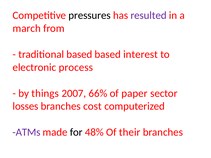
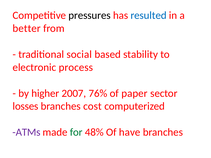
resulted colour: purple -> blue
march: march -> better
traditional based: based -> social
interest: interest -> stability
things: things -> higher
66%: 66% -> 76%
for colour: black -> green
their: their -> have
